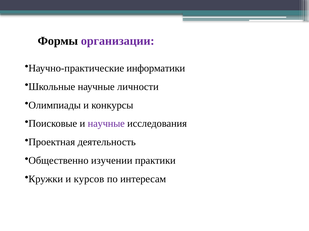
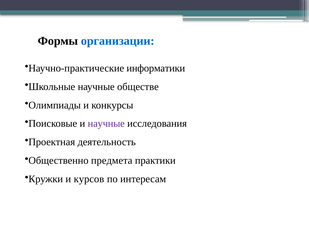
организации colour: purple -> blue
личности: личности -> обществе
изучении: изучении -> предмета
